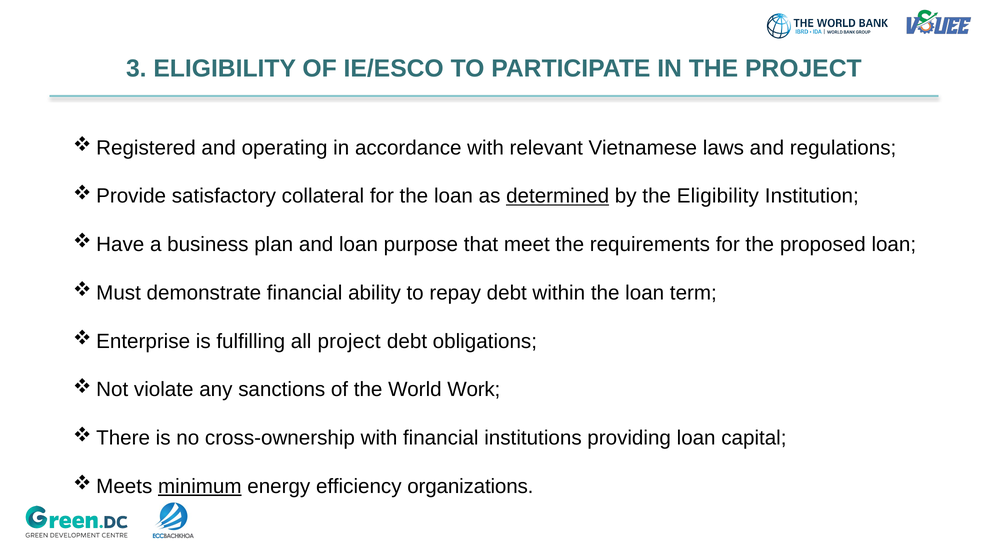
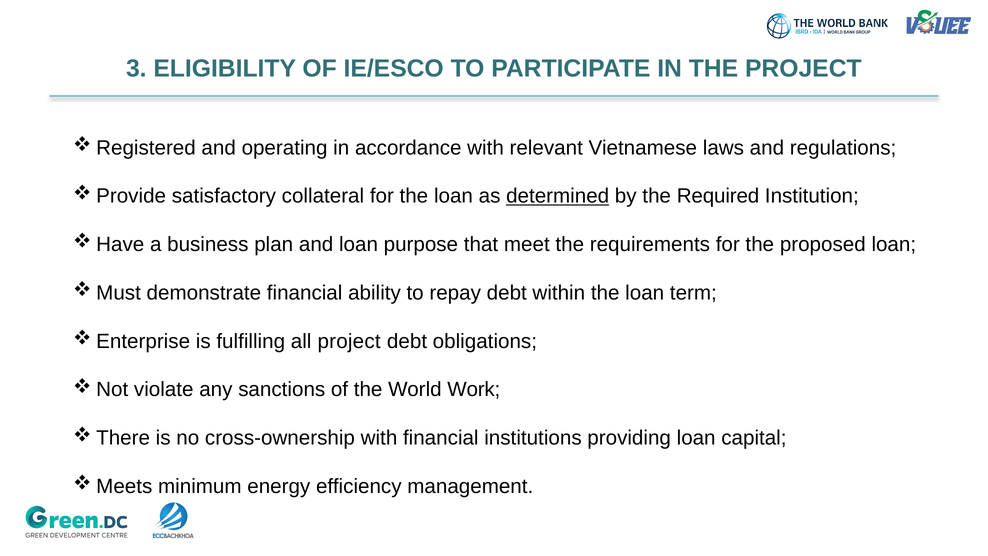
the Eligibility: Eligibility -> Required
minimum underline: present -> none
organizations: organizations -> management
